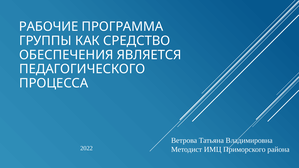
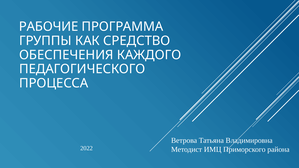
ЯВЛЯЕТСЯ: ЯВЛЯЕТСЯ -> КАЖДОГО
